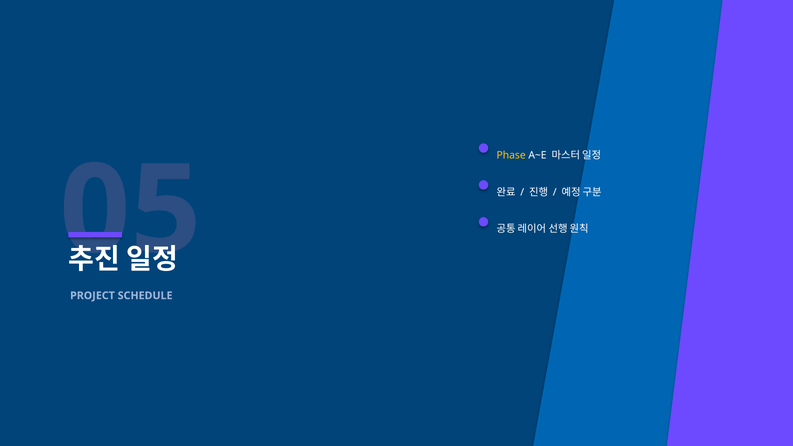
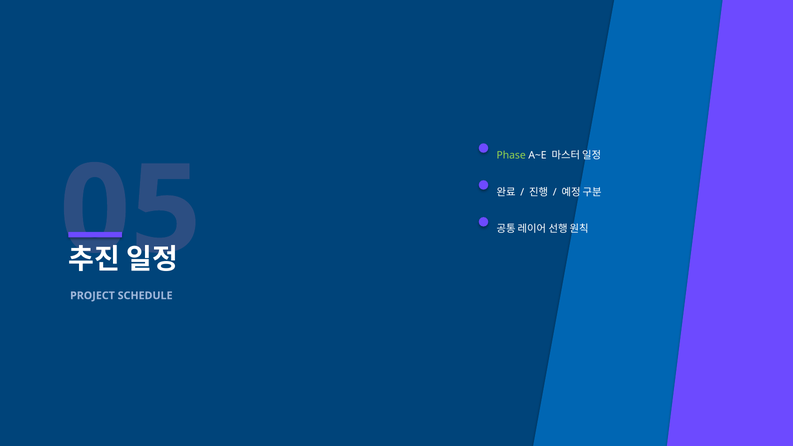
Phase colour: yellow -> light green
